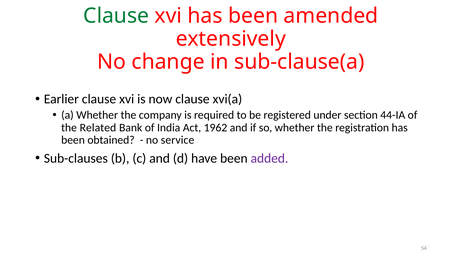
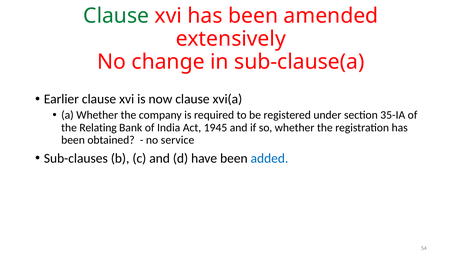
44-IA: 44-IA -> 35-IA
Related: Related -> Relating
1962: 1962 -> 1945
added colour: purple -> blue
